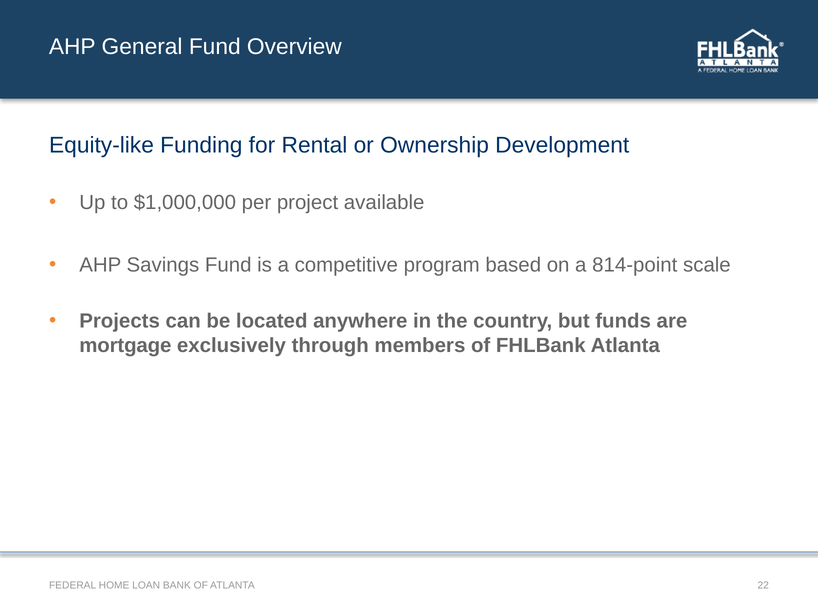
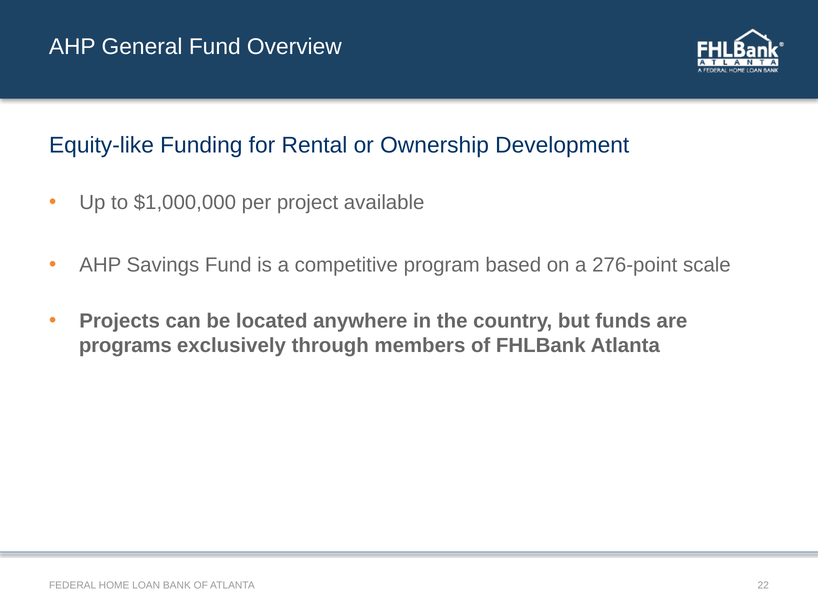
814-point: 814-point -> 276-point
mortgage: mortgage -> programs
